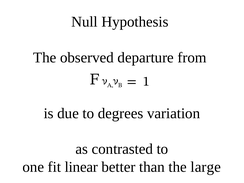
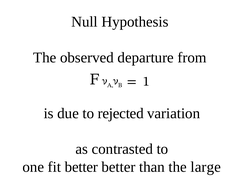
degrees: degrees -> rejected
fit linear: linear -> better
